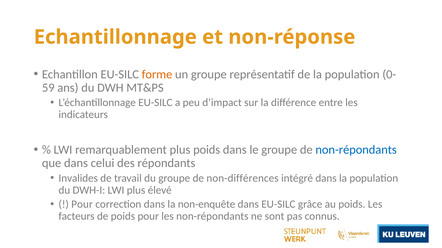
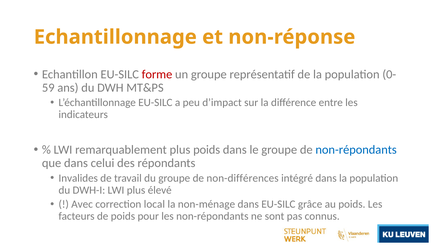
forme colour: orange -> red
Pour at (82, 205): Pour -> Avec
correction dans: dans -> local
non-enquête: non-enquête -> non-ménage
